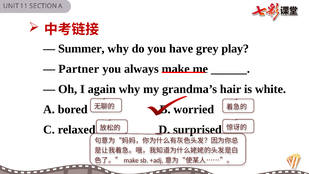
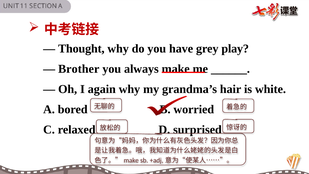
Summer: Summer -> Thought
Partner: Partner -> Brother
